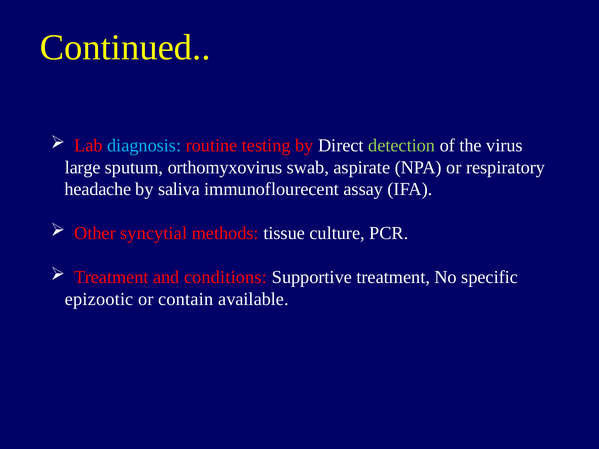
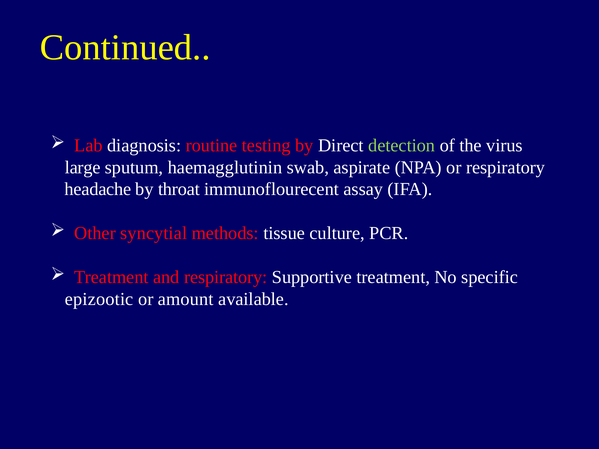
diagnosis colour: light blue -> white
orthomyxovirus: orthomyxovirus -> haemagglutinin
saliva: saliva -> throat
and conditions: conditions -> respiratory
contain: contain -> amount
